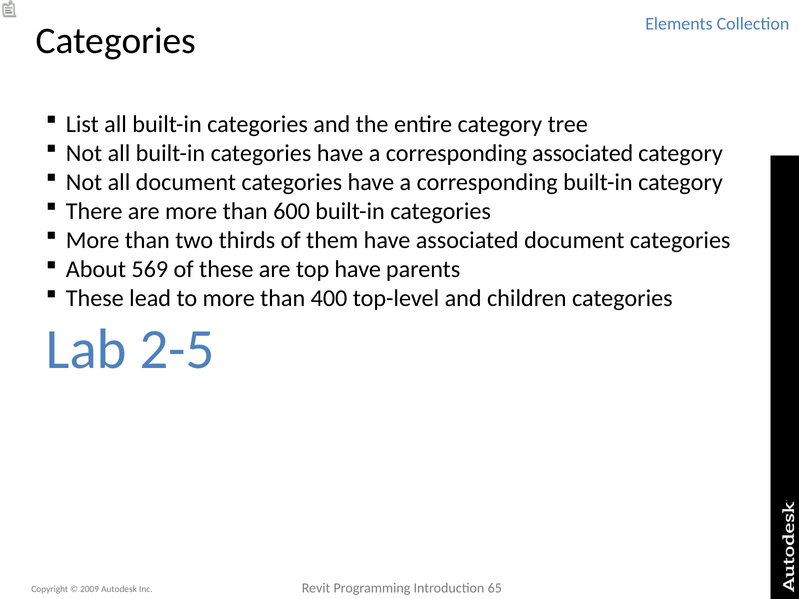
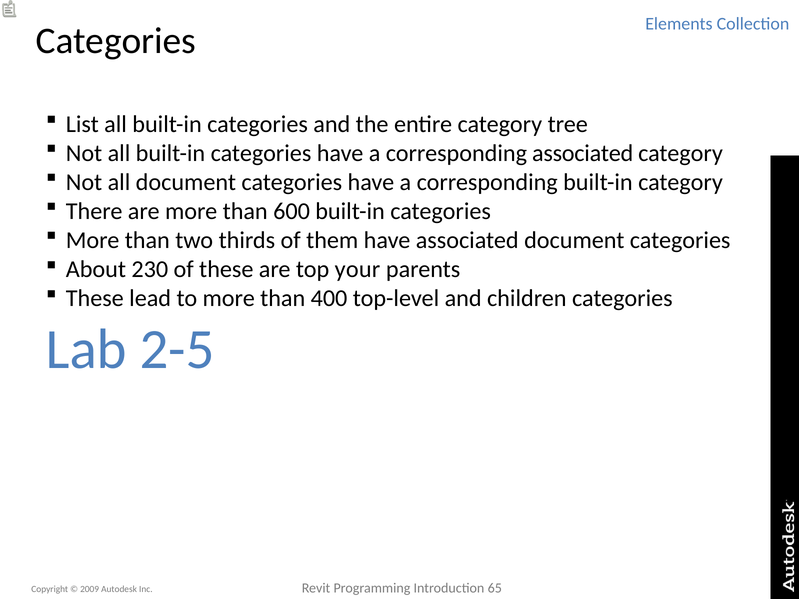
569: 569 -> 230
top have: have -> your
